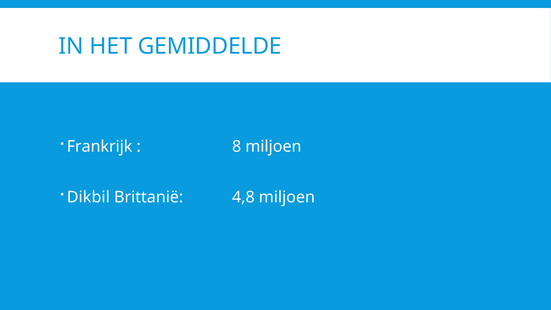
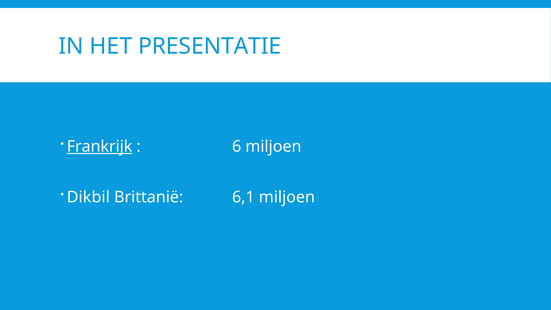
GEMIDDELDE: GEMIDDELDE -> PRESENTATIE
Frankrijk underline: none -> present
8: 8 -> 6
4,8: 4,8 -> 6,1
